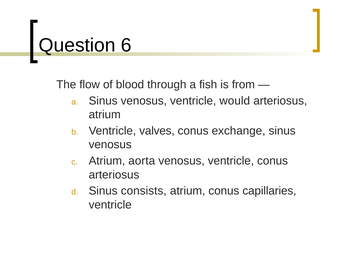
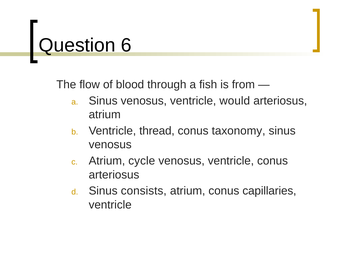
valves: valves -> thread
exchange: exchange -> taxonomy
aorta: aorta -> cycle
